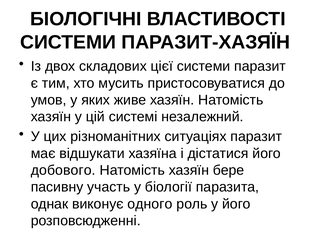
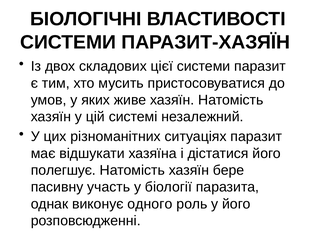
добового: добового -> полегшує
